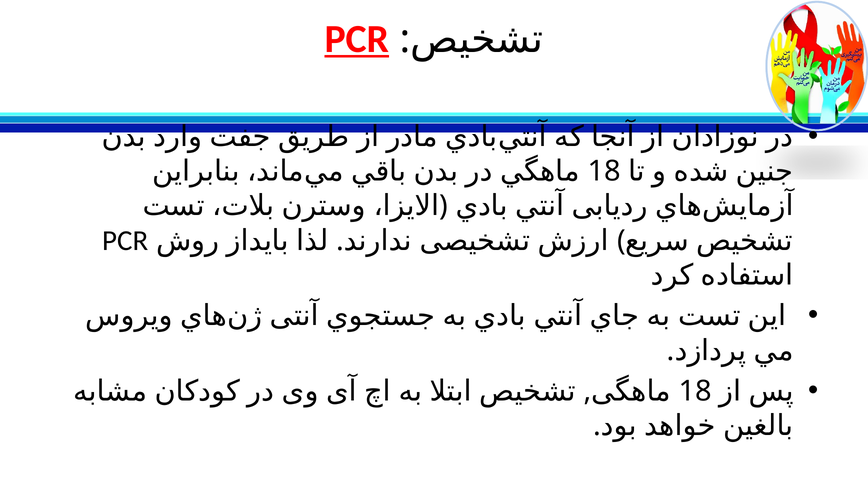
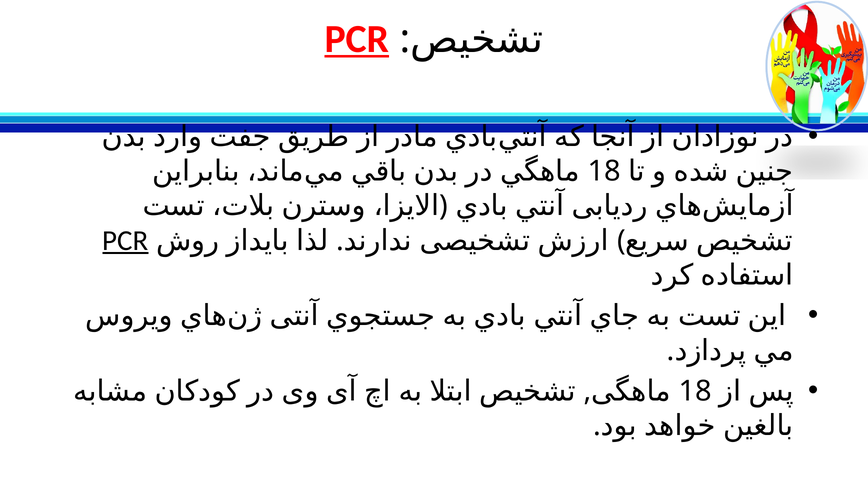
PCR at (125, 241) underline: none -> present
